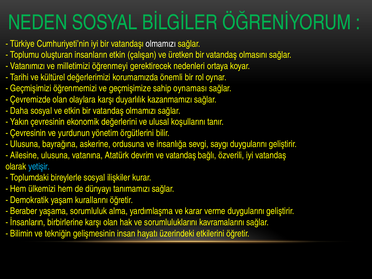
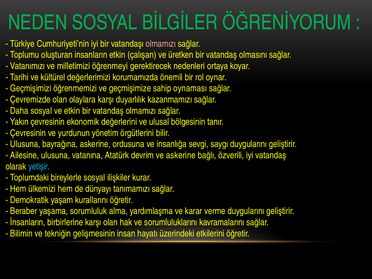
olmamızı at (161, 44) colour: white -> pink
koşullarını: koşullarını -> bölgesinin
ve vatandaş: vatandaş -> askerine
